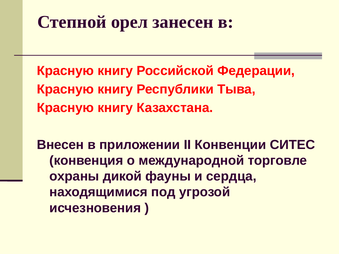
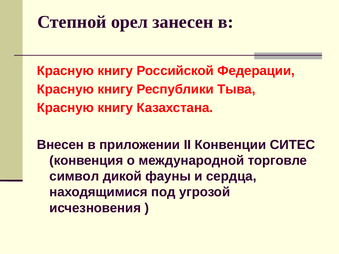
охраны: охраны -> символ
